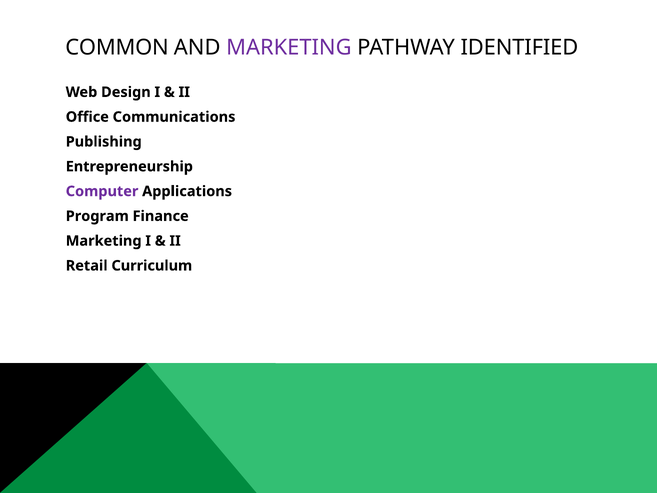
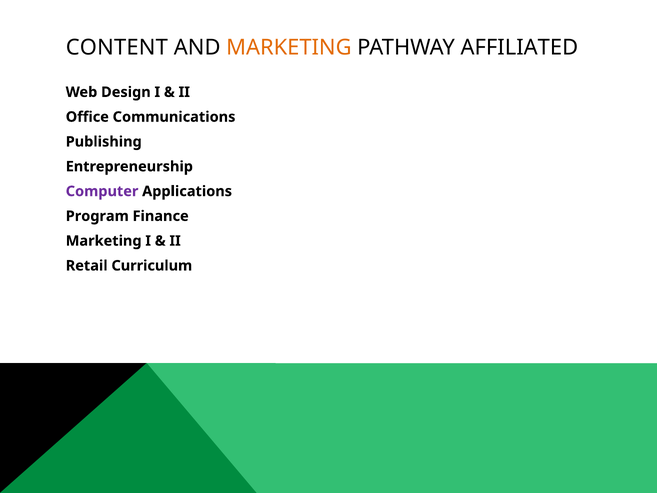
COMMON: COMMON -> CONTENT
MARKETING at (289, 48) colour: purple -> orange
IDENTIFIED: IDENTIFIED -> AFFILIATED
